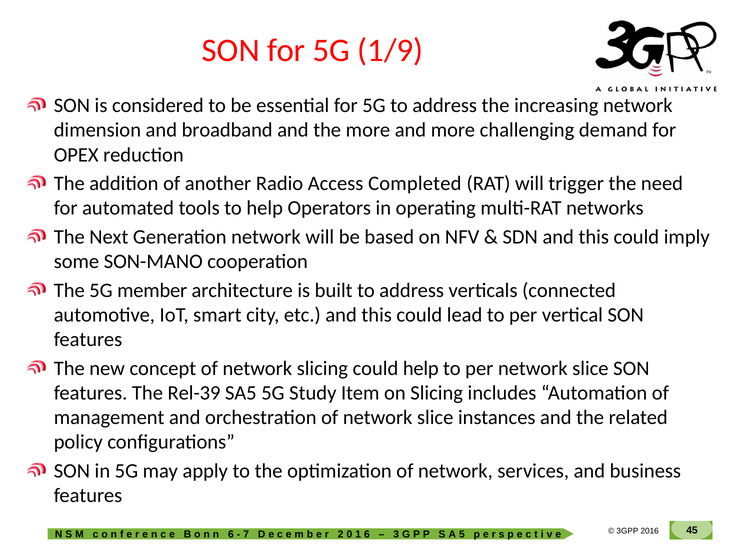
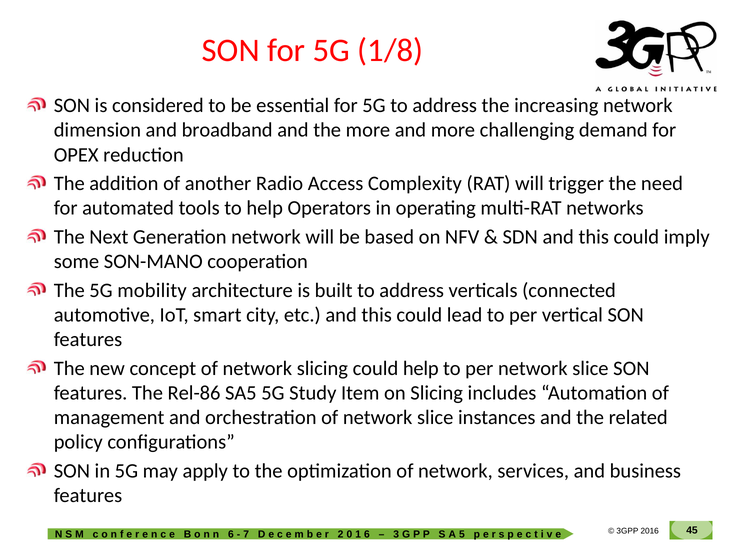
1/9: 1/9 -> 1/8
Completed: Completed -> Complexity
member: member -> mobility
Rel-39: Rel-39 -> Rel-86
